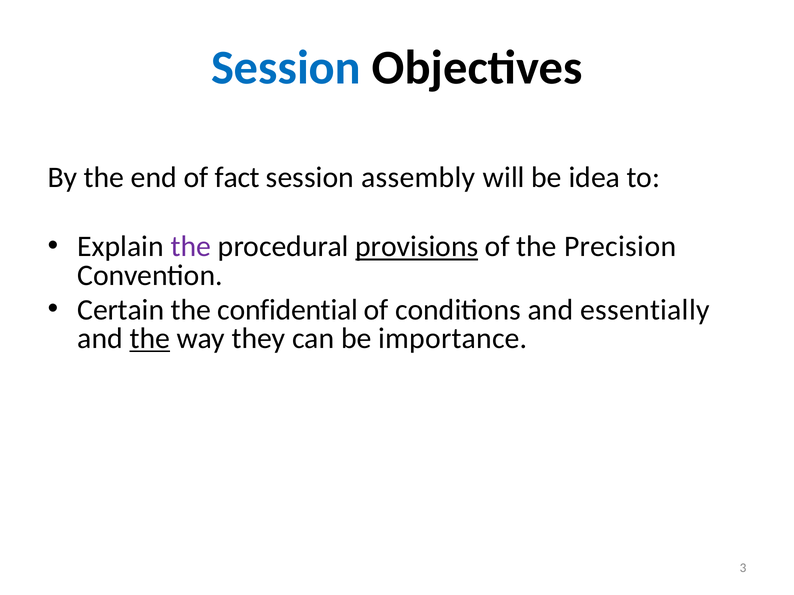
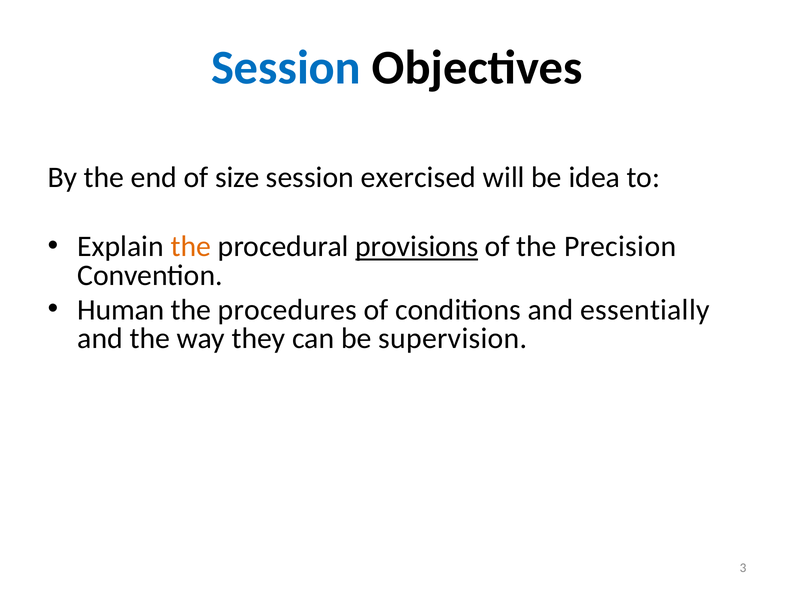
fact: fact -> size
assembly: assembly -> exercised
the at (191, 247) colour: purple -> orange
Certain: Certain -> Human
confidential: confidential -> procedures
the at (150, 339) underline: present -> none
importance: importance -> supervision
